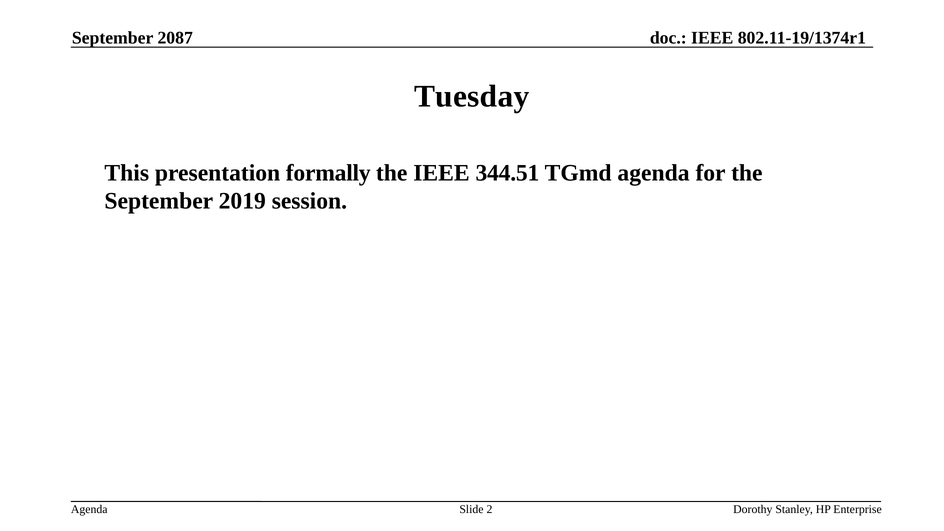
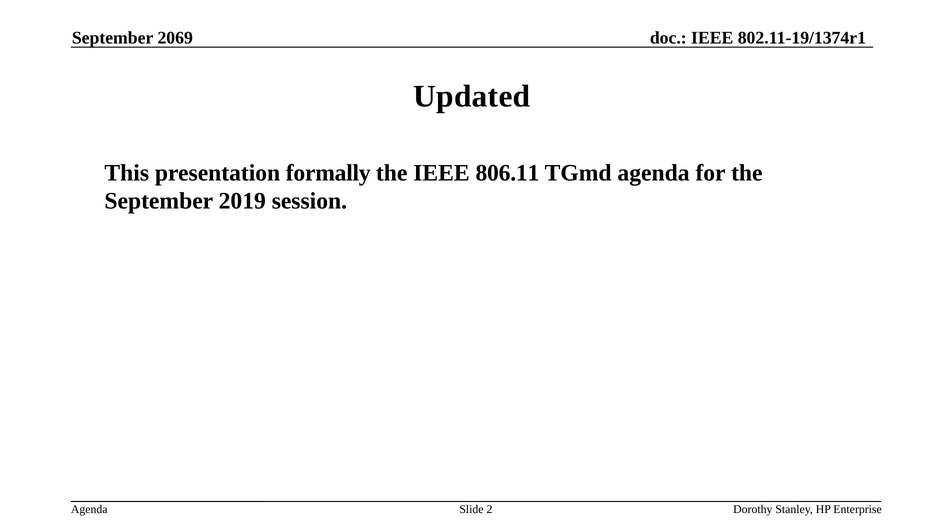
2087: 2087 -> 2069
Tuesday: Tuesday -> Updated
344.51: 344.51 -> 806.11
